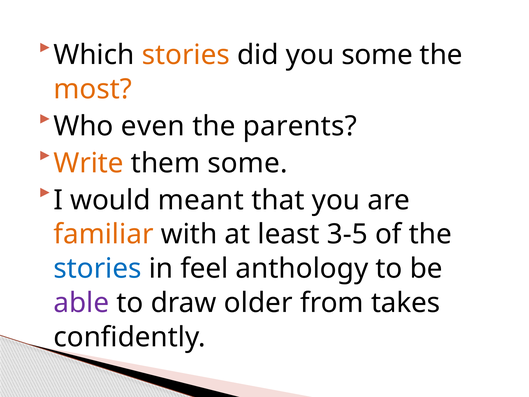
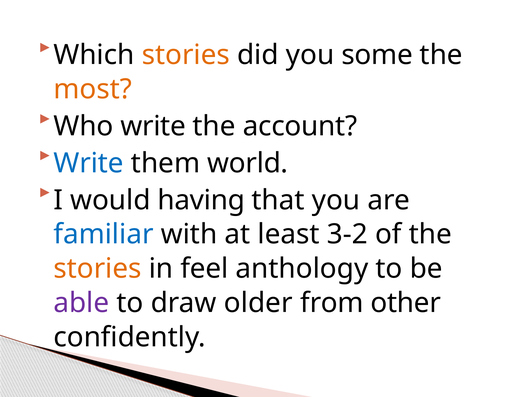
Who even: even -> write
parents: parents -> account
Write at (89, 163) colour: orange -> blue
them some: some -> world
meant: meant -> having
familiar colour: orange -> blue
3-5: 3-5 -> 3-2
stories at (97, 269) colour: blue -> orange
takes: takes -> other
